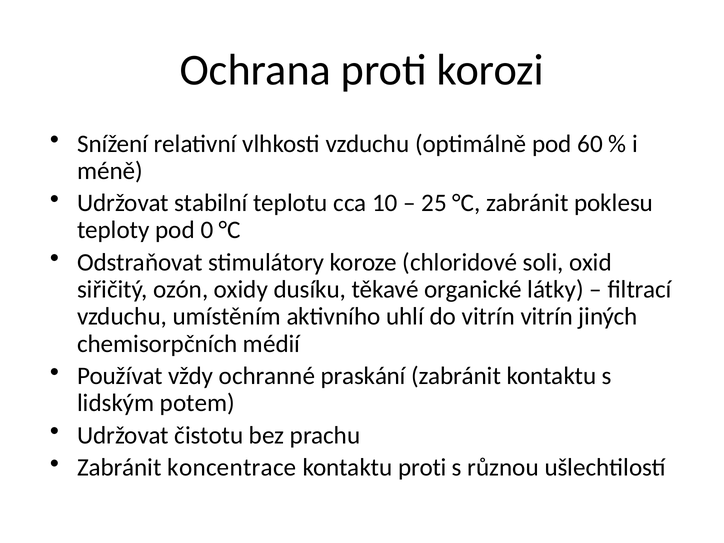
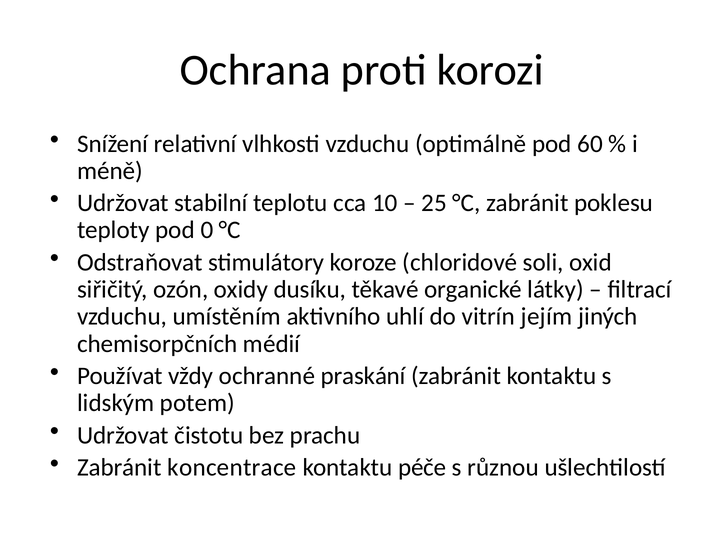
vitrín vitrín: vitrín -> jejím
kontaktu proti: proti -> péče
